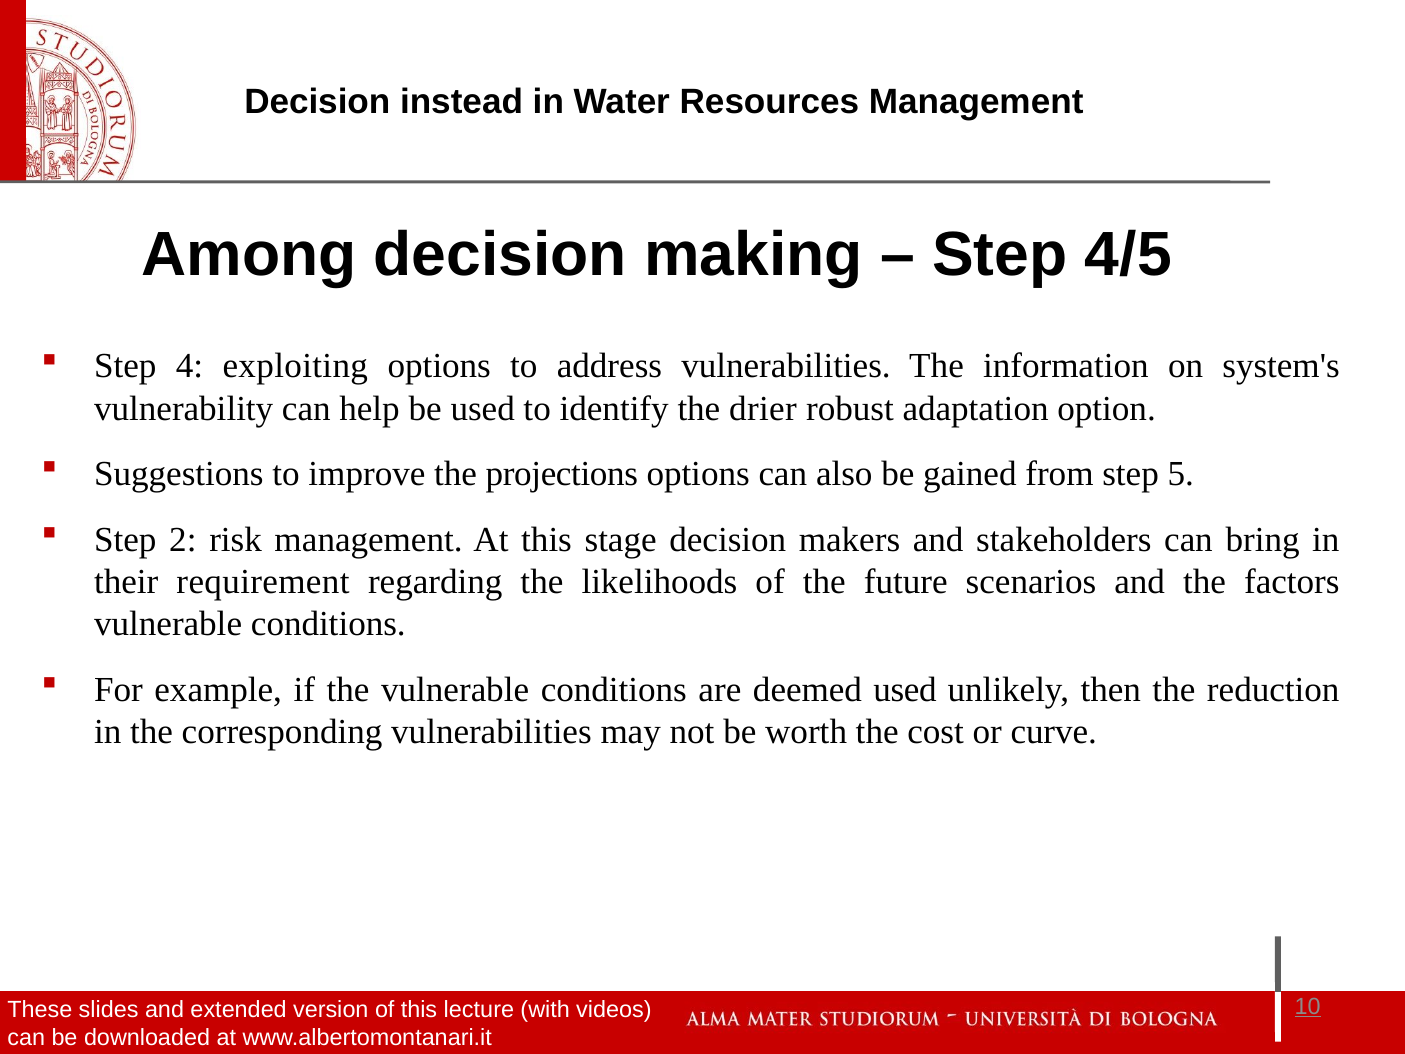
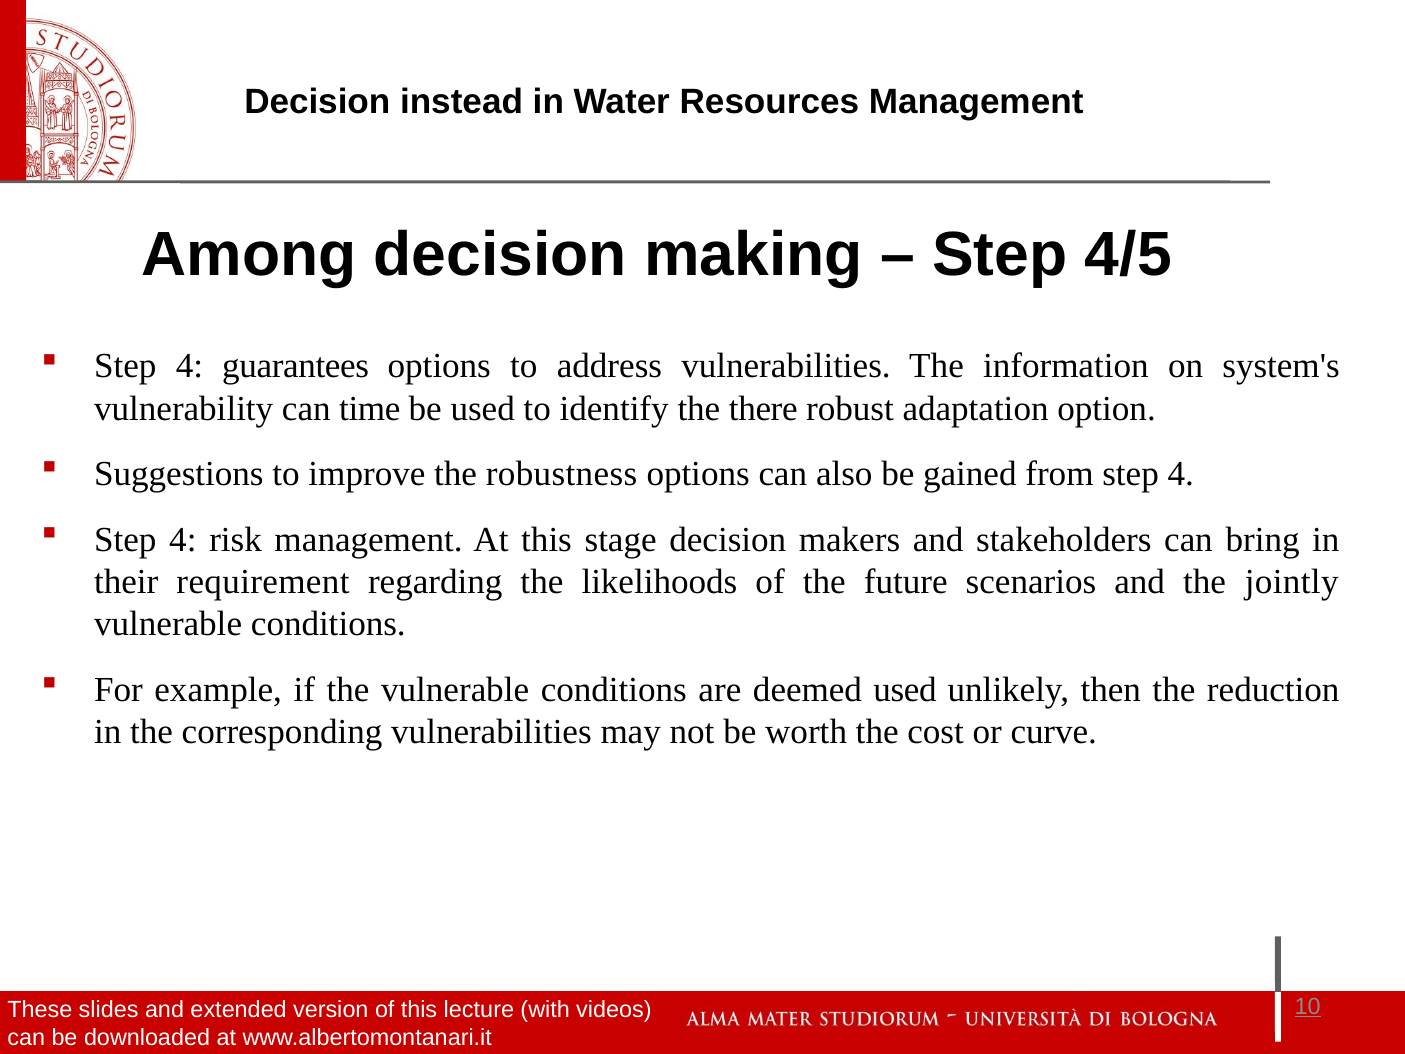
exploiting: exploiting -> guarantees
help: help -> time
drier: drier -> there
projections: projections -> robustness
from step 5: 5 -> 4
2 at (183, 540): 2 -> 4
factors: factors -> jointly
